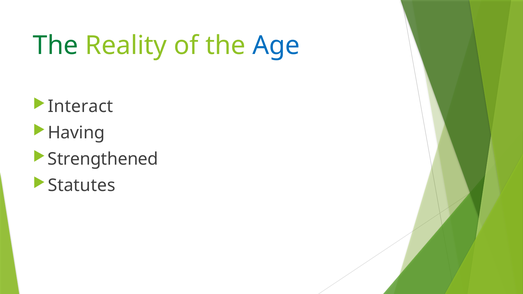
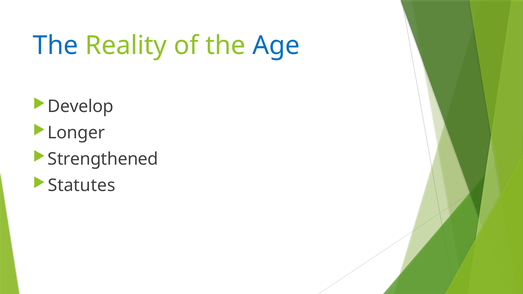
The at (56, 46) colour: green -> blue
Interact: Interact -> Develop
Having: Having -> Longer
